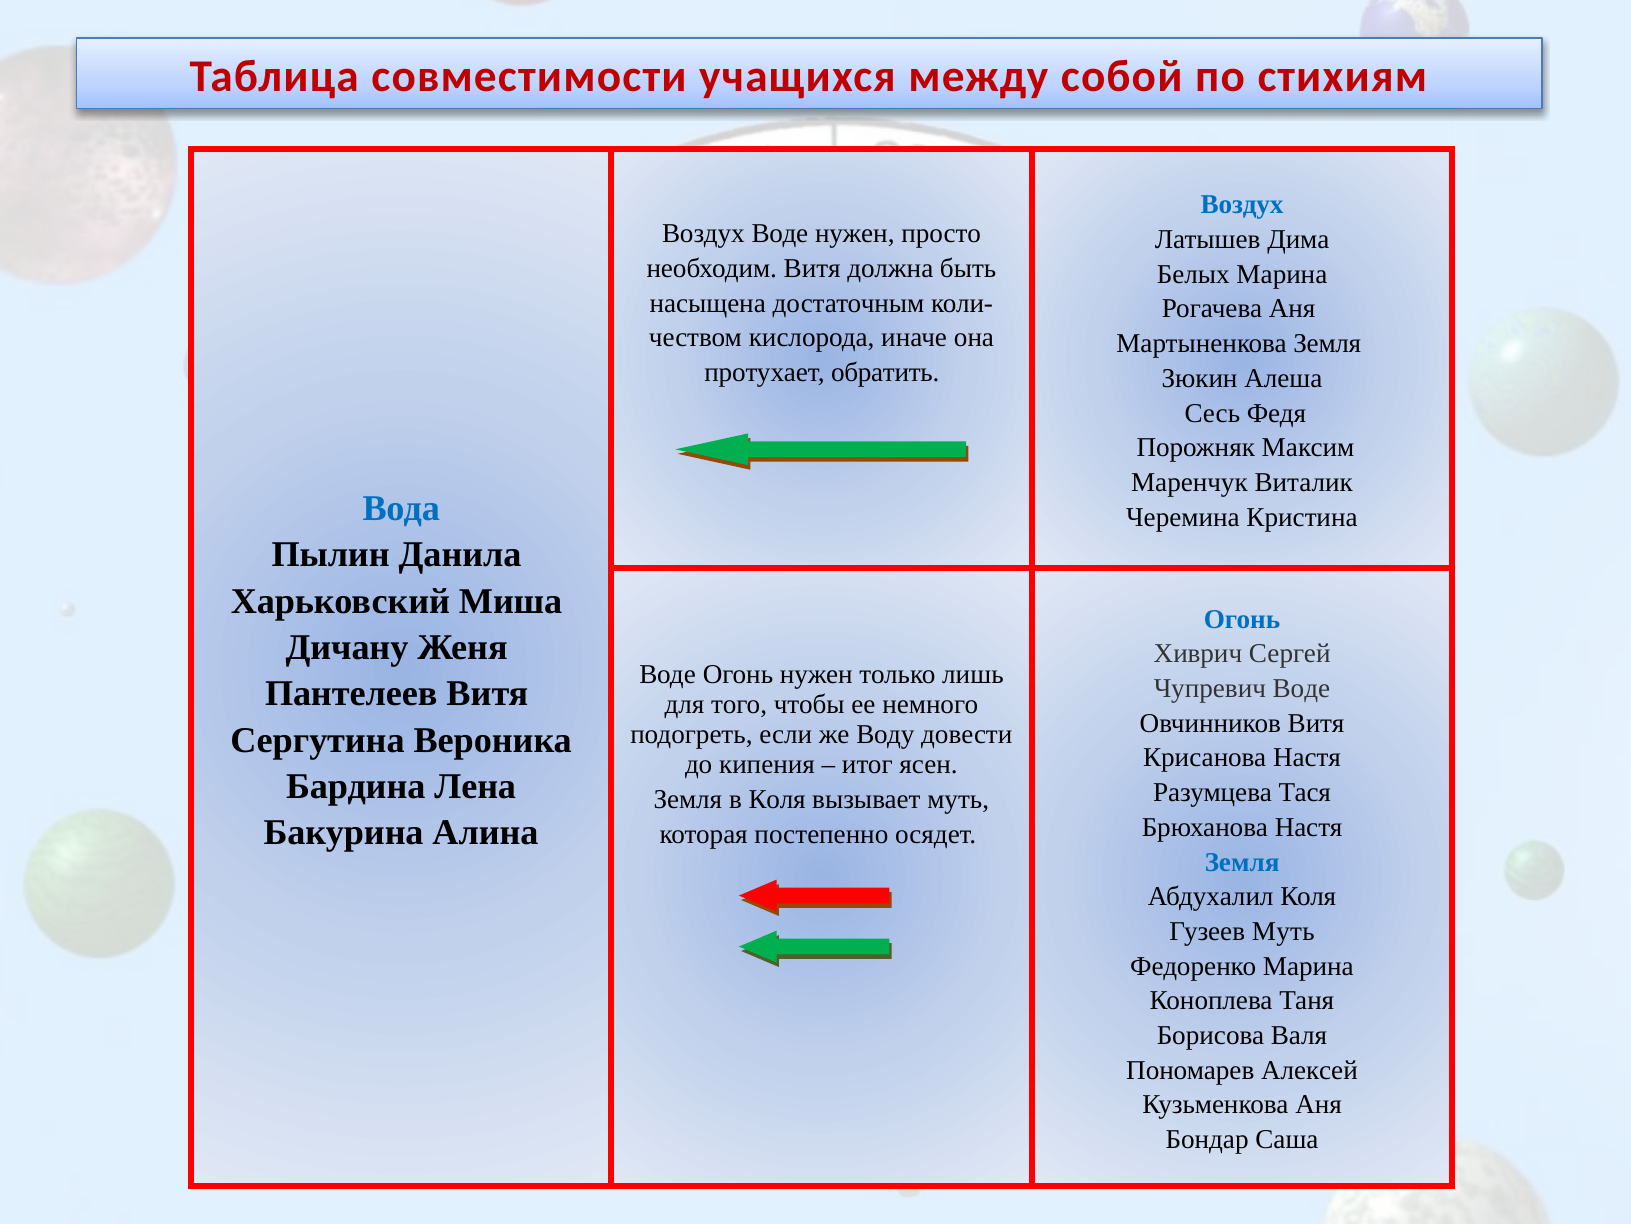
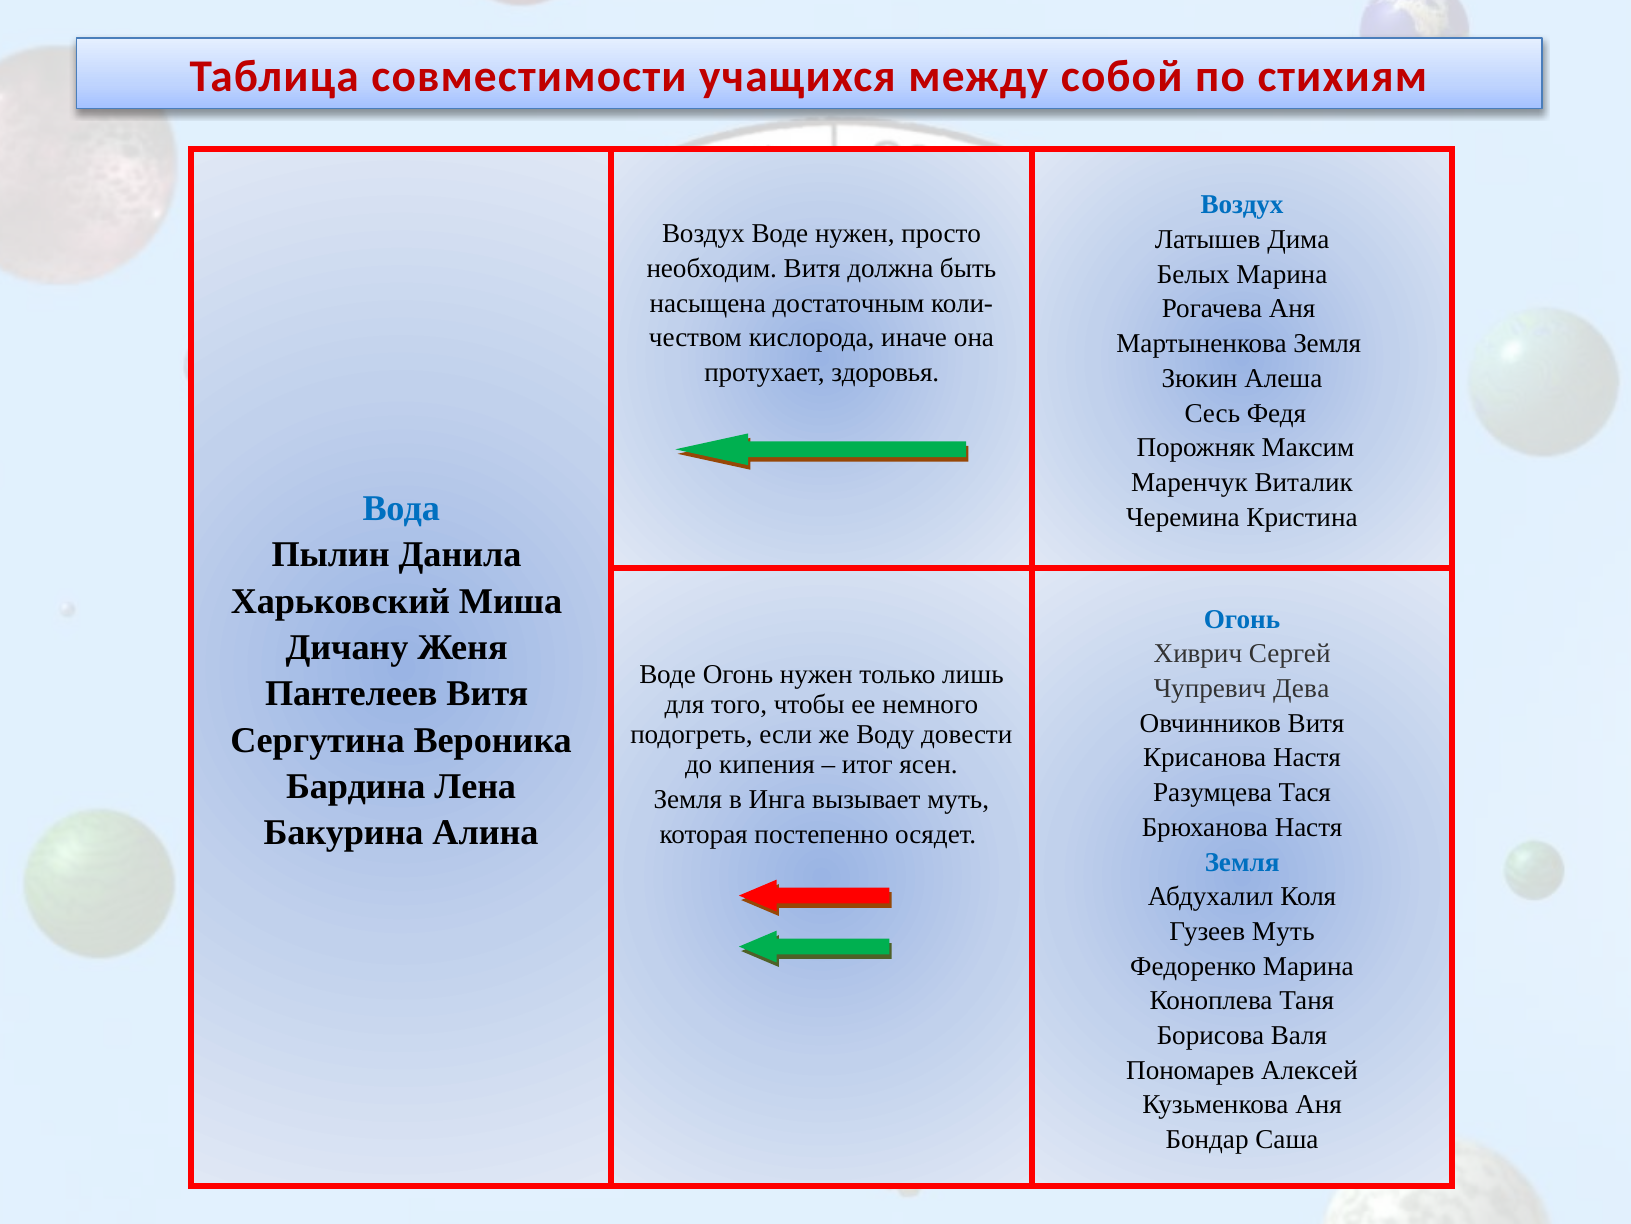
обратить: обратить -> здоровья
Чупревич Воде: Воде -> Дева
в Коля: Коля -> Инга
